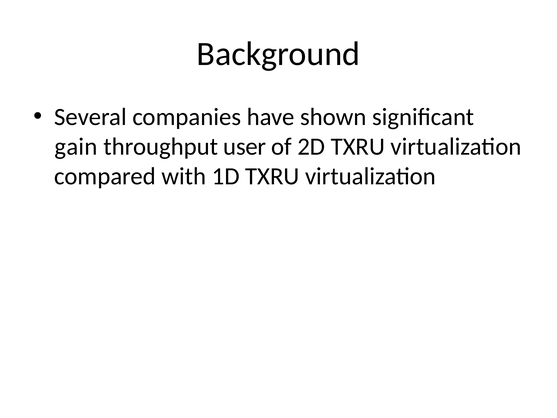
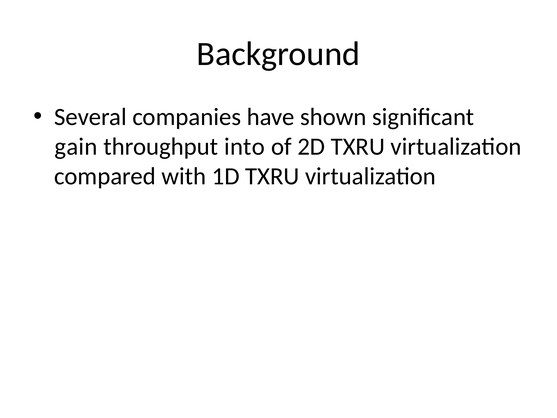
user: user -> into
